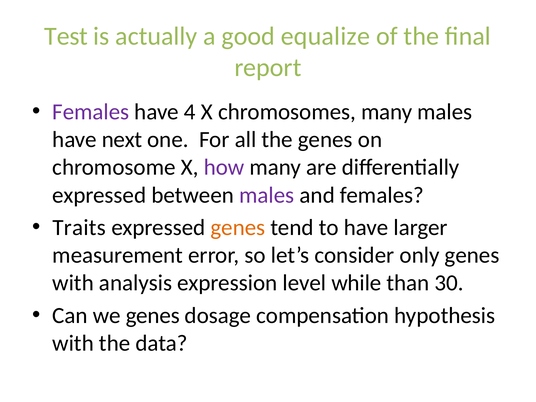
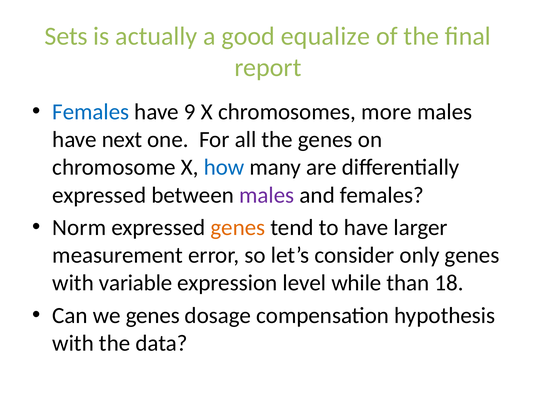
Test: Test -> Sets
Females at (91, 112) colour: purple -> blue
4: 4 -> 9
chromosomes many: many -> more
how colour: purple -> blue
Traits: Traits -> Norm
analysis: analysis -> variable
30: 30 -> 18
